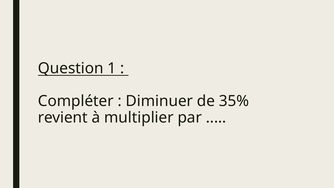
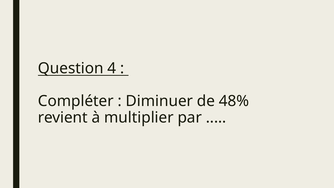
1: 1 -> 4
35%: 35% -> 48%
